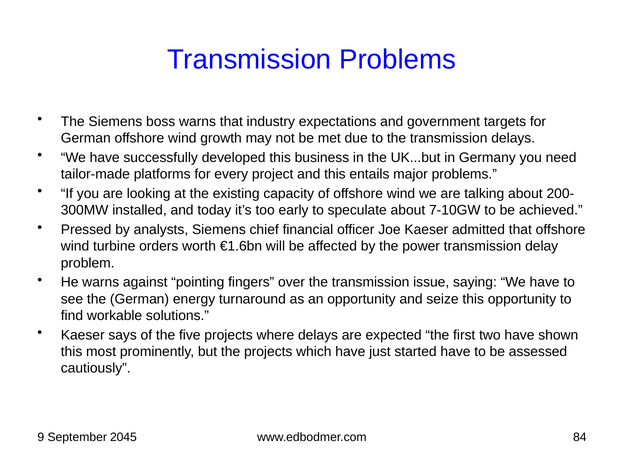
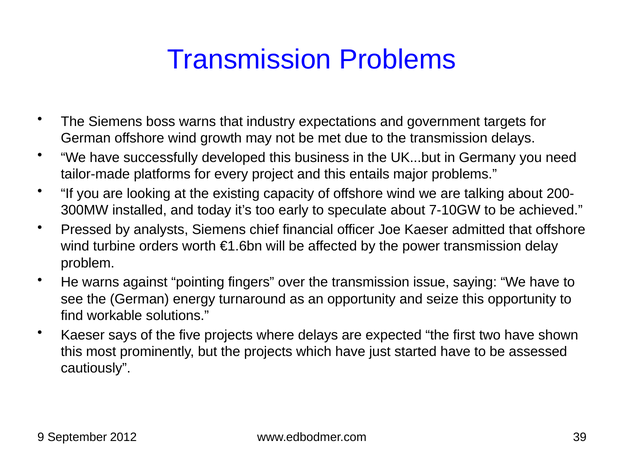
2045: 2045 -> 2012
84: 84 -> 39
